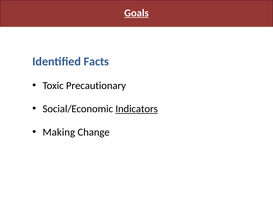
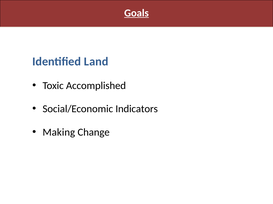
Facts: Facts -> Land
Precautionary: Precautionary -> Accomplished
Indicators underline: present -> none
